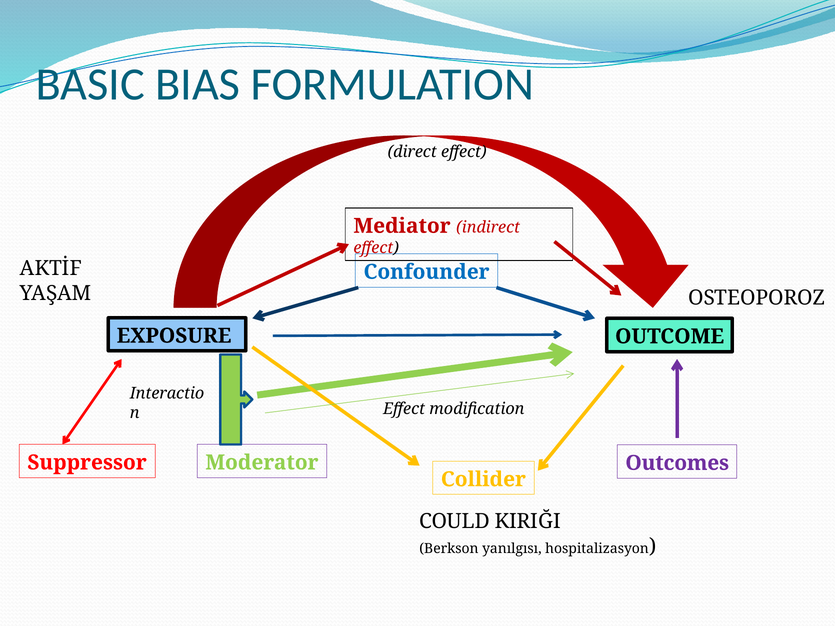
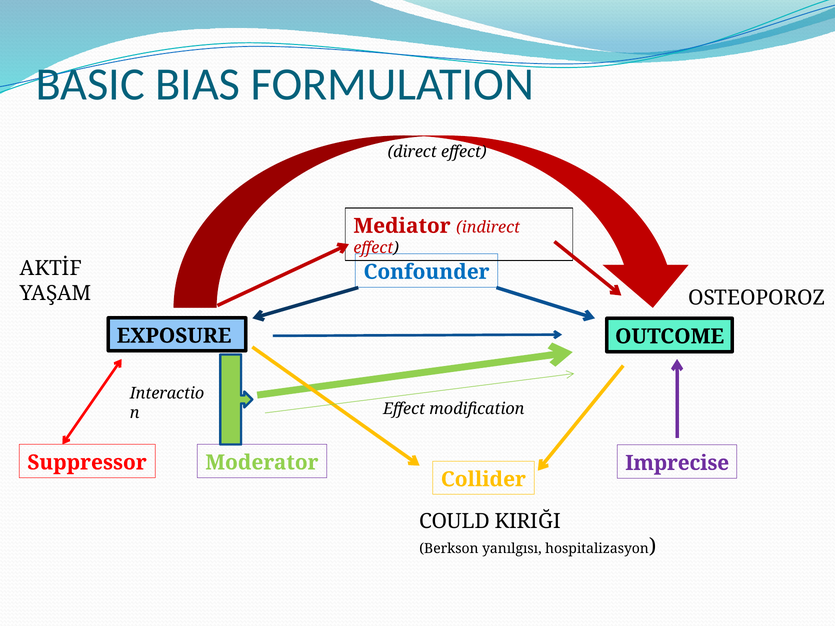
Outcomes: Outcomes -> Imprecise
